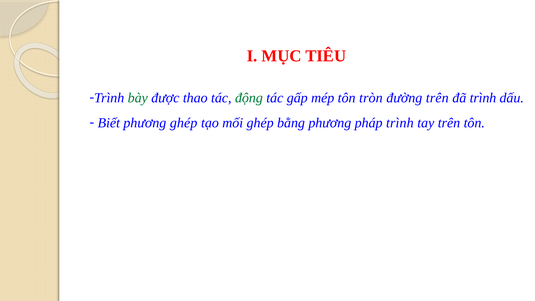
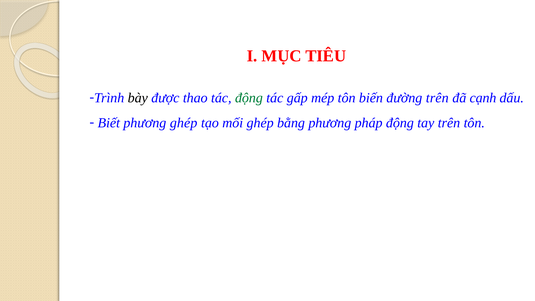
bày colour: green -> black
tròn: tròn -> biến
đã trình: trình -> cạnh
pháp trình: trình -> động
